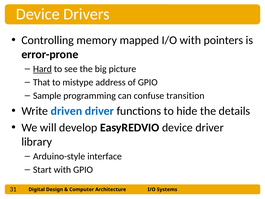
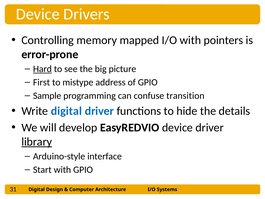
That: That -> First
Write driven: driven -> digital
library underline: none -> present
